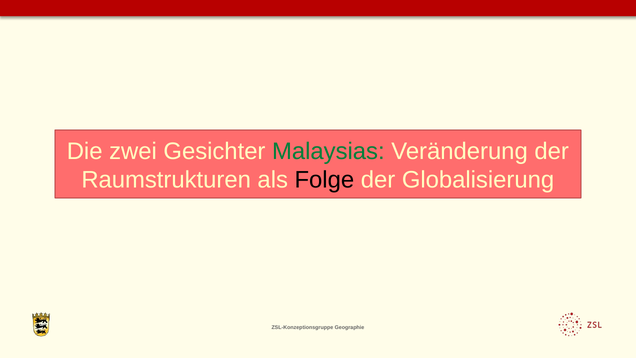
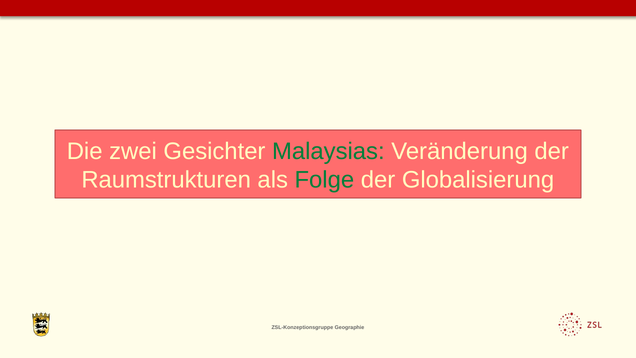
Folge colour: black -> green
